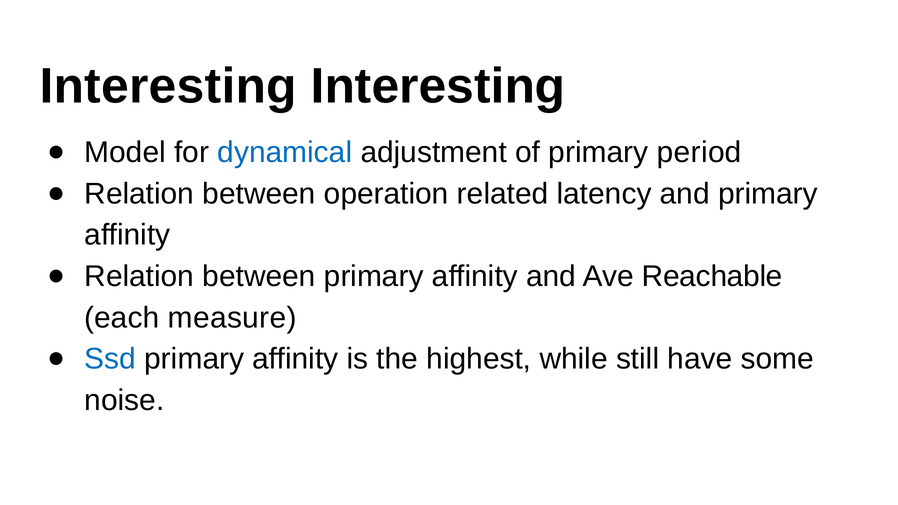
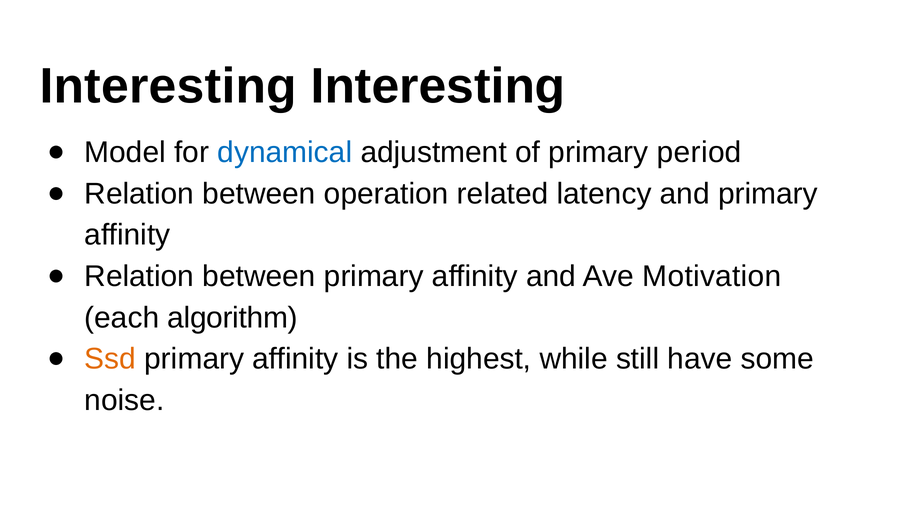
Reachable: Reachable -> Motivation
measure: measure -> algorithm
Ssd colour: blue -> orange
